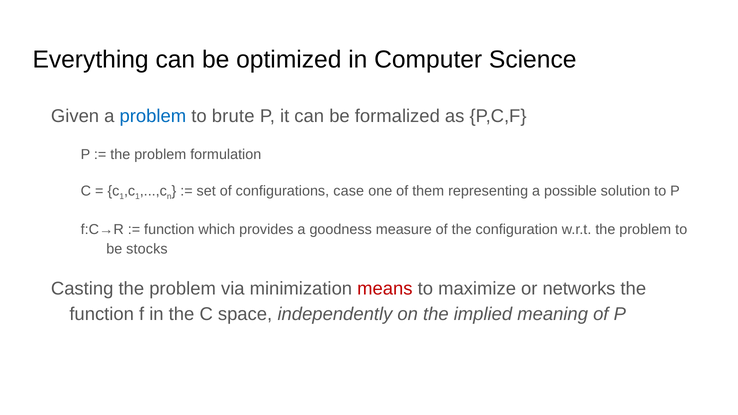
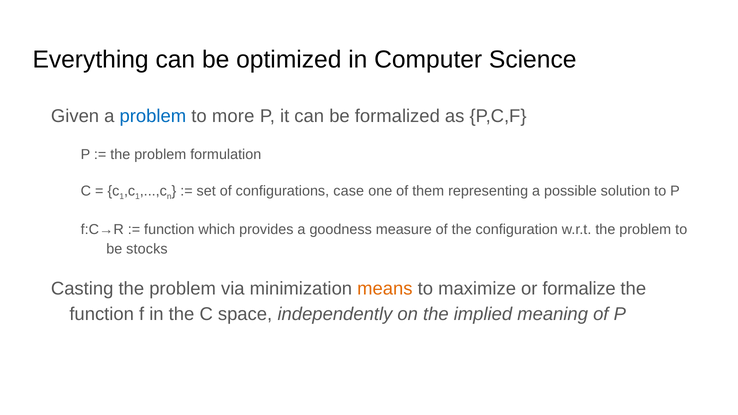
brute: brute -> more
means colour: red -> orange
networks: networks -> formalize
